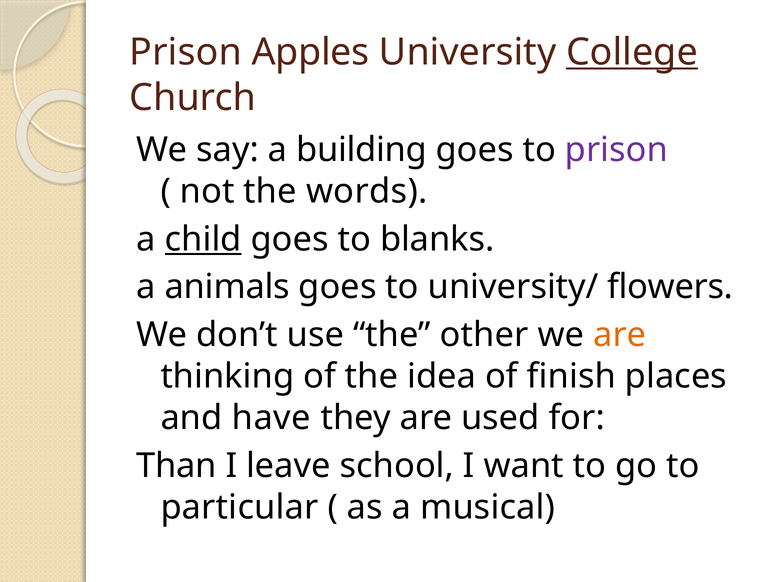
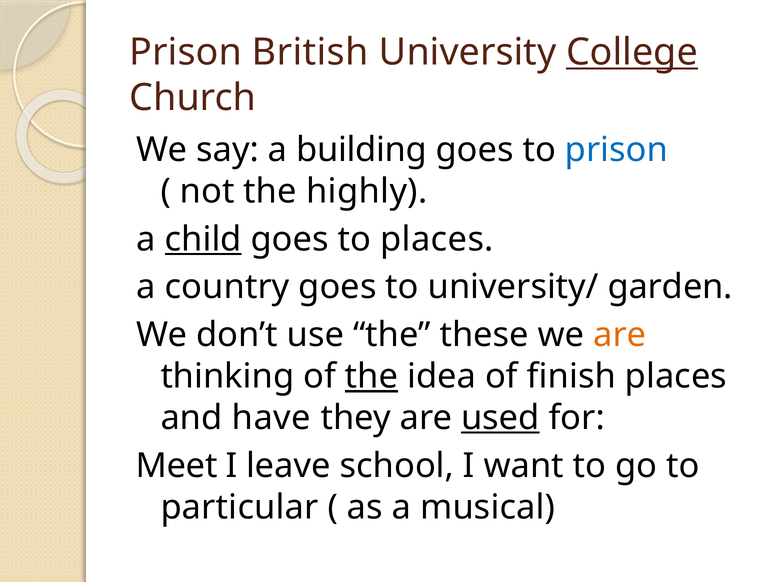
Apples: Apples -> British
prison at (616, 150) colour: purple -> blue
words: words -> highly
to blanks: blanks -> places
animals: animals -> country
flowers: flowers -> garden
other: other -> these
the at (372, 376) underline: none -> present
used underline: none -> present
Than: Than -> Meet
